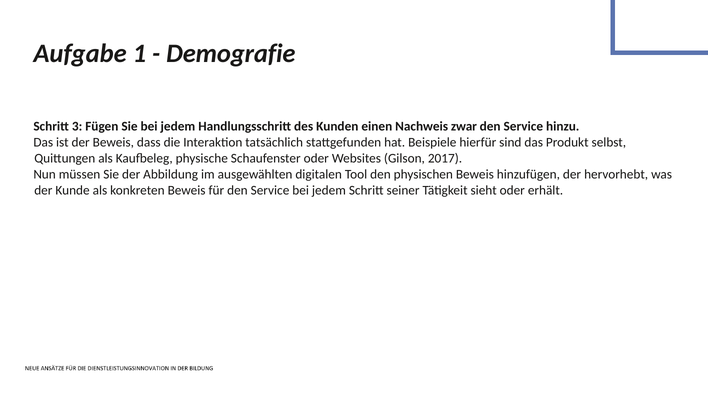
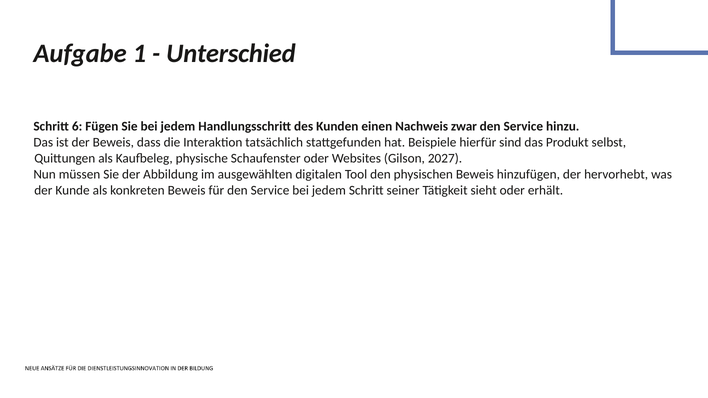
Demografie: Demografie -> Unterschied
3: 3 -> 6
2017: 2017 -> 2027
